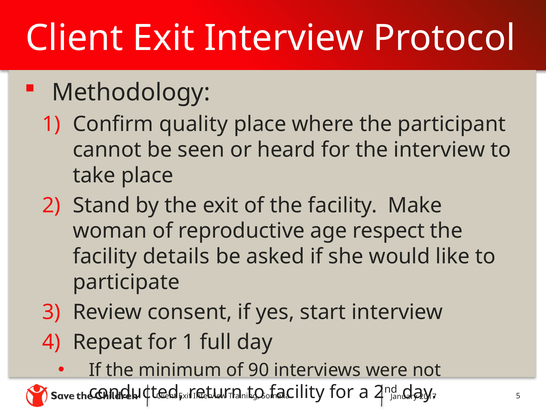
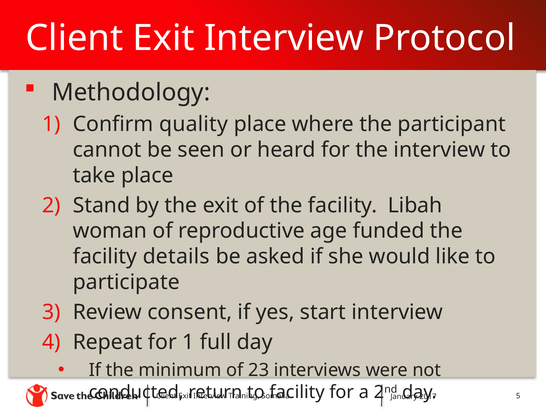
Make: Make -> Libah
respect: respect -> funded
90: 90 -> 23
